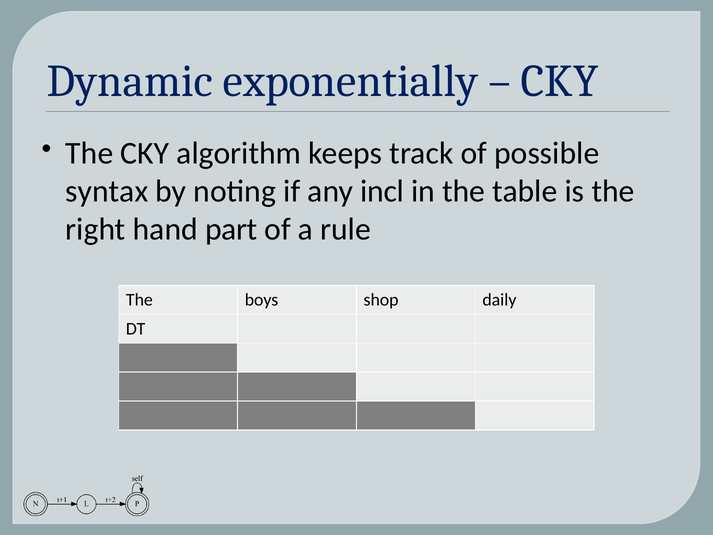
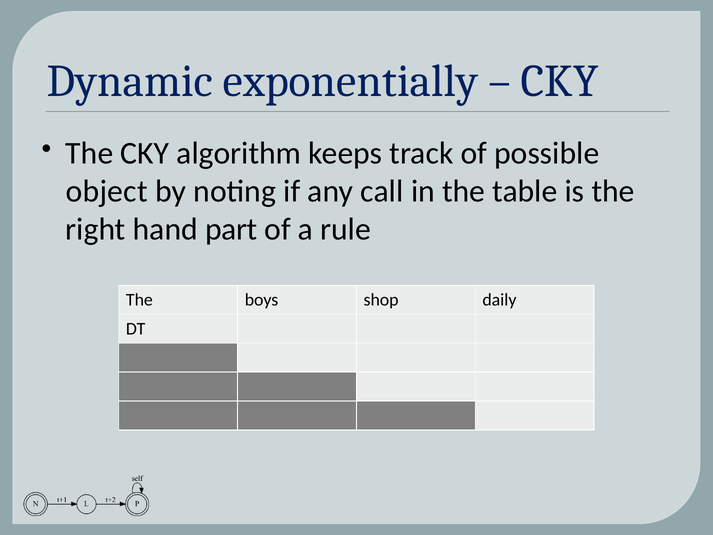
syntax: syntax -> object
incl: incl -> call
